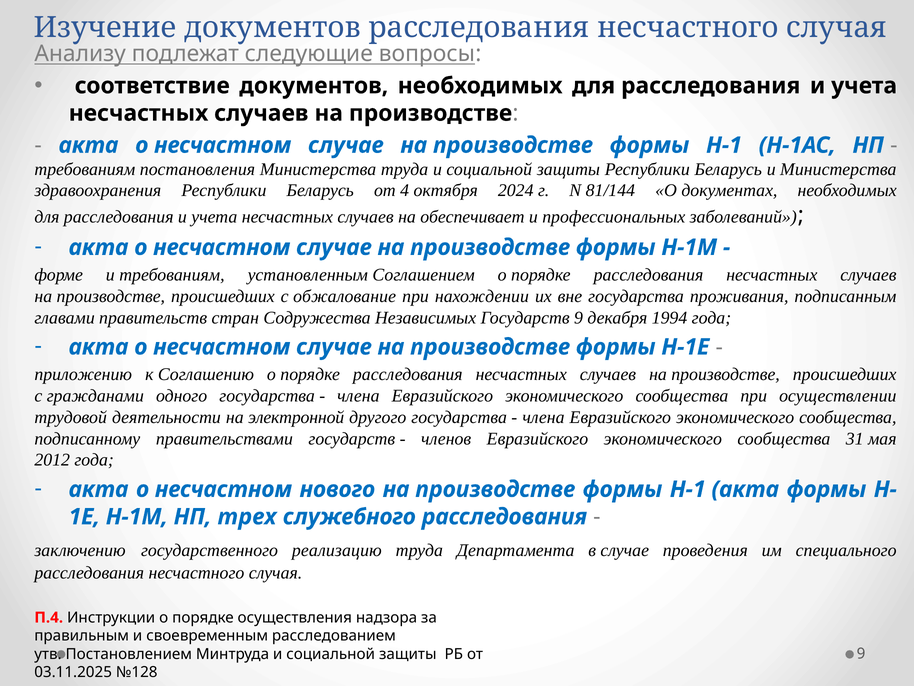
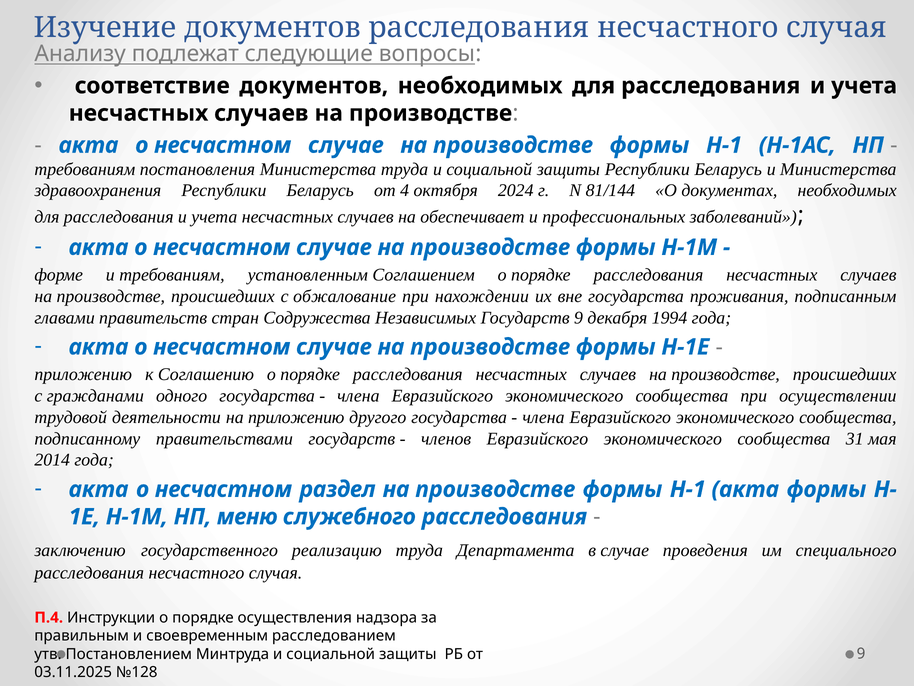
на электронной: электронной -> приложению
2012: 2012 -> 2014
нового: нового -> раздел
трех: трех -> меню
